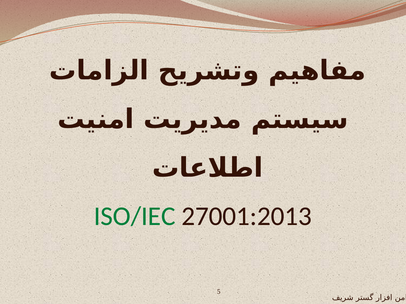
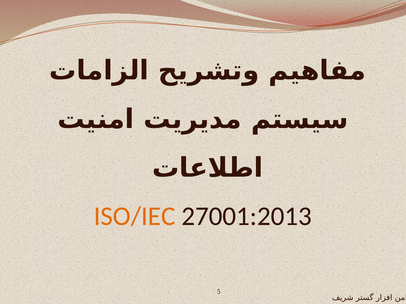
ISO/IEC colour: green -> orange
